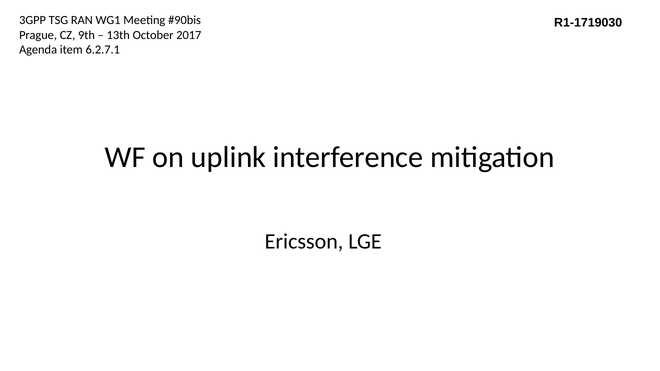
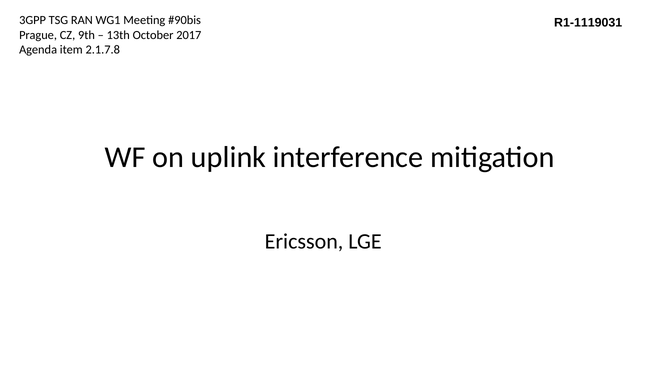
R1-1719030: R1-1719030 -> R1-1119031
6.2.7.1: 6.2.7.1 -> 2.1.7.8
